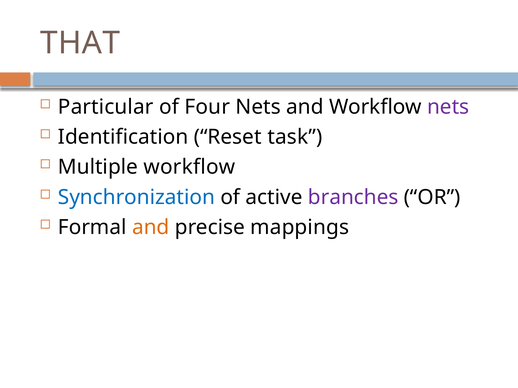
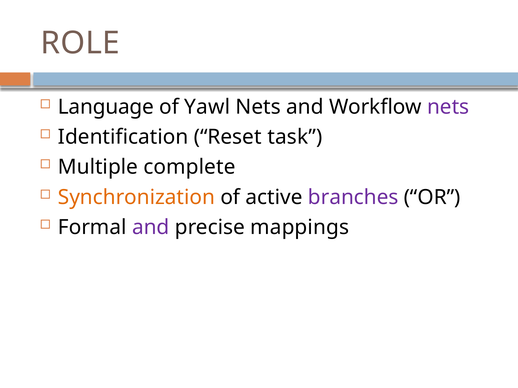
THAT: THAT -> ROLE
Particular: Particular -> Language
Four: Four -> Yawl
Multiple workflow: workflow -> complete
Synchronization colour: blue -> orange
and at (151, 228) colour: orange -> purple
